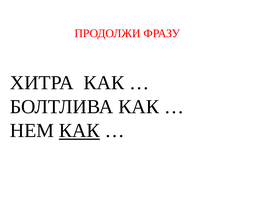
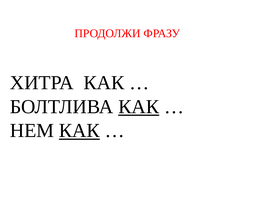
КАК at (139, 107) underline: none -> present
